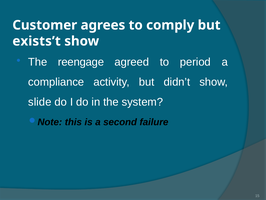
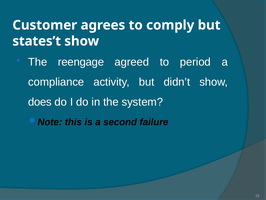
exists’t: exists’t -> states’t
slide: slide -> does
